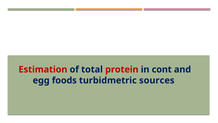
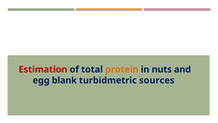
protein colour: red -> orange
cont: cont -> nuts
foods: foods -> blank
